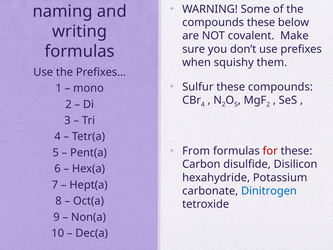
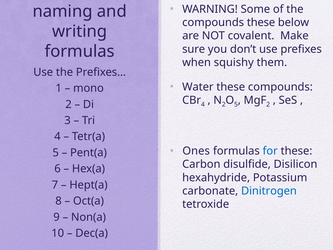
Sulfur: Sulfur -> Water
From: From -> Ones
for colour: red -> blue
